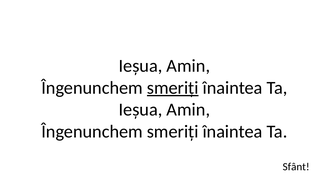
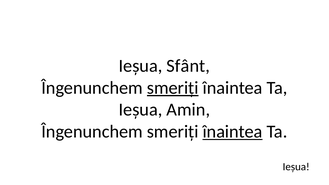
Amin at (188, 66): Amin -> Sfânt
înaintea at (233, 132) underline: none -> present
Sfânt at (296, 167): Sfânt -> Ieșua
